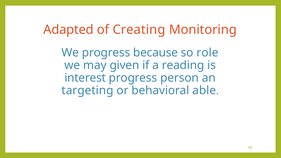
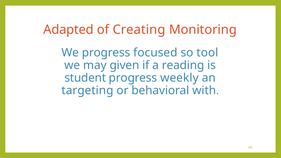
because: because -> focused
role: role -> tool
interest: interest -> student
person: person -> weekly
able: able -> with
